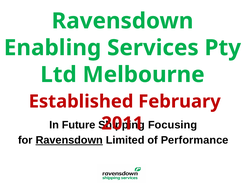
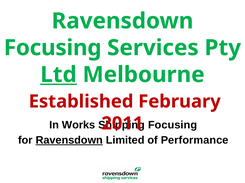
Enabling at (53, 48): Enabling -> Focusing
Ltd underline: none -> present
Future: Future -> Works
